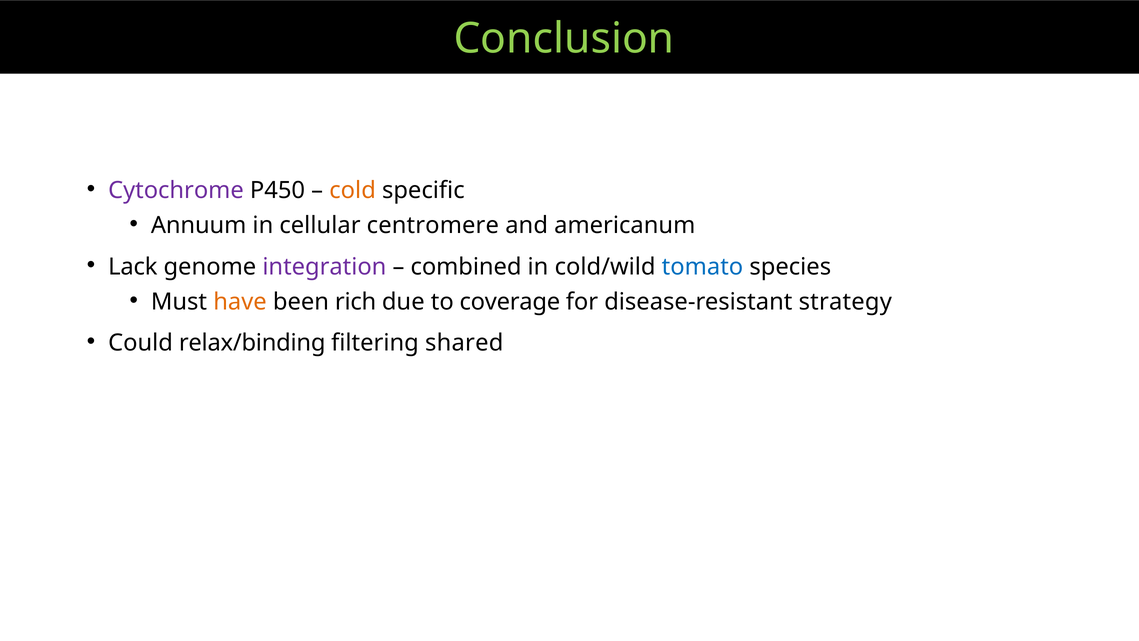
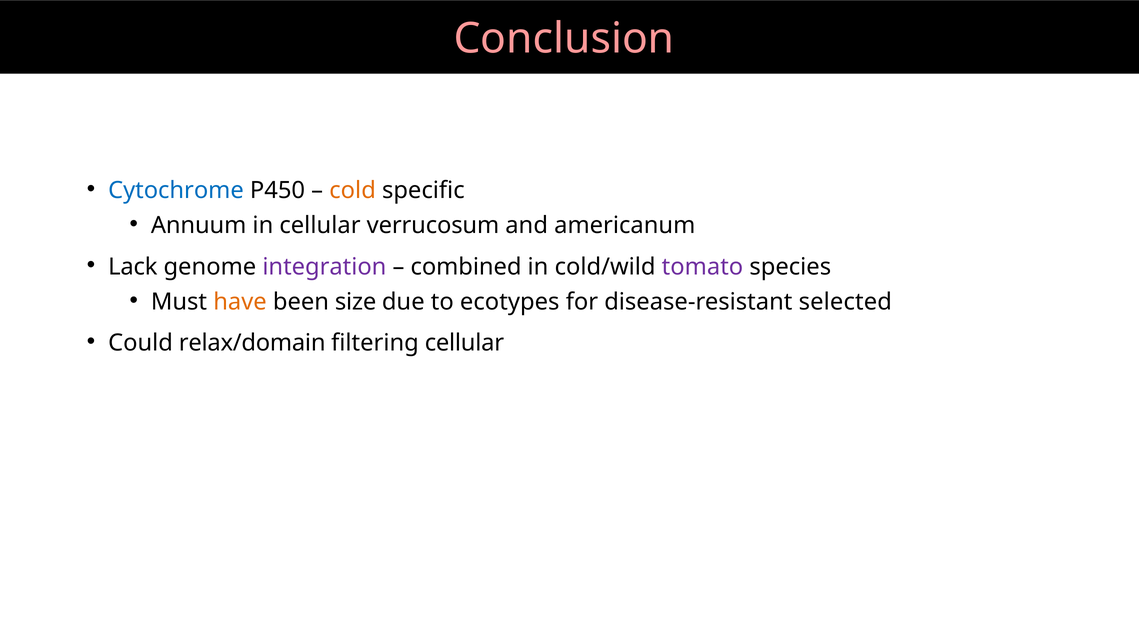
Conclusion colour: light green -> pink
Cytochrome colour: purple -> blue
centromere: centromere -> verrucosum
tomato colour: blue -> purple
rich: rich -> size
coverage: coverage -> ecotypes
strategy: strategy -> selected
relax/binding: relax/binding -> relax/domain
filtering shared: shared -> cellular
